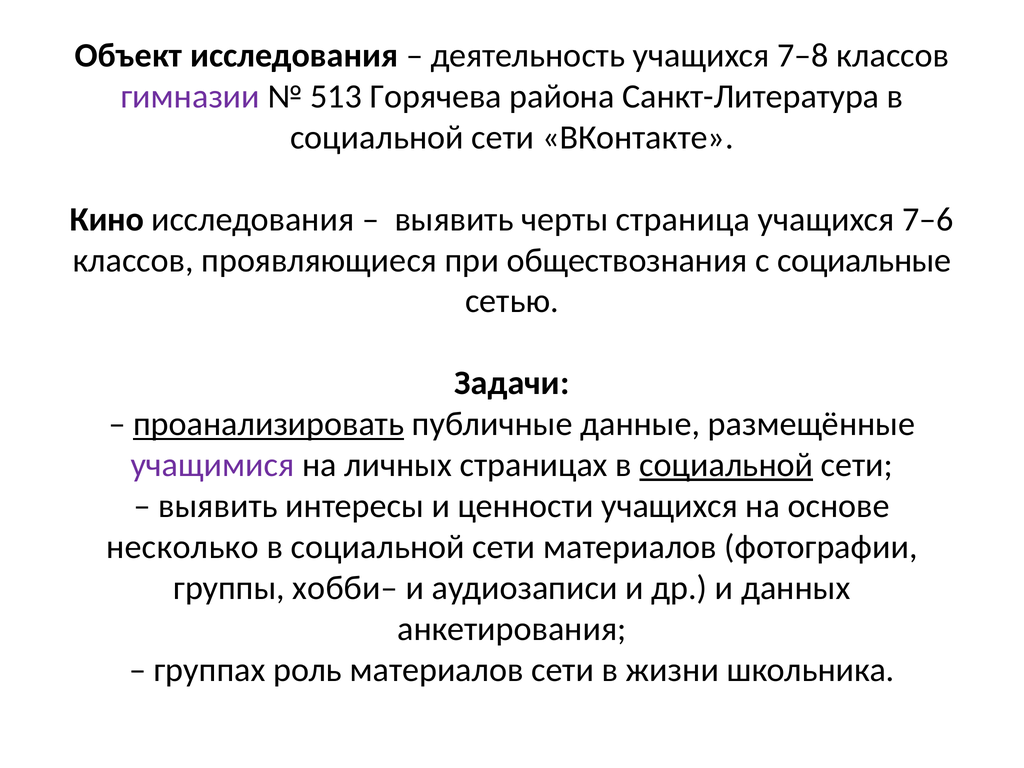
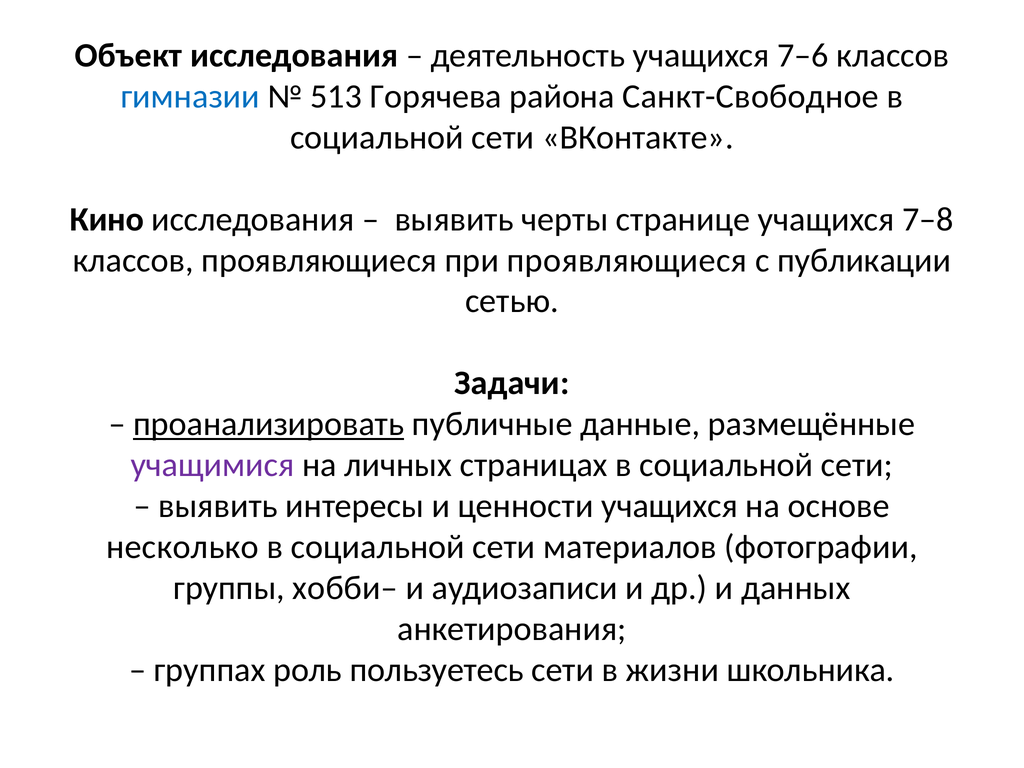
7–8: 7–8 -> 7–6
гимназии colour: purple -> blue
Санкт-Литература: Санкт-Литература -> Санкт-Свободное
страница: страница -> странице
7–6: 7–6 -> 7–8
при обществознания: обществознания -> проявляющиеся
социальные: социальные -> публикации
социальной at (726, 465) underline: present -> none
роль материалов: материалов -> пользуетесь
